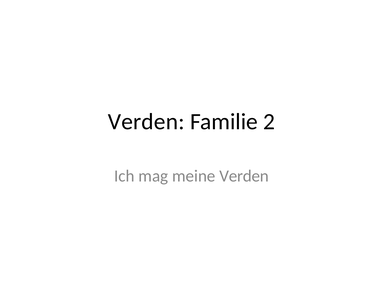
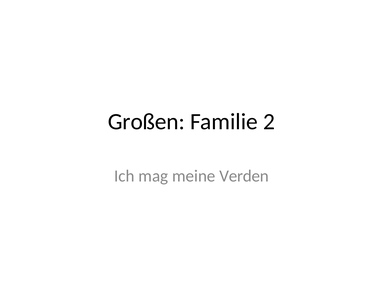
Verden at (146, 122): Verden -> Großen
